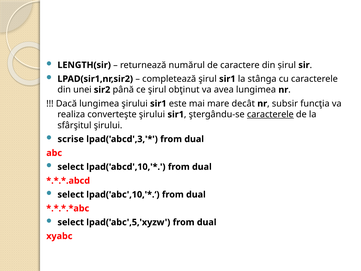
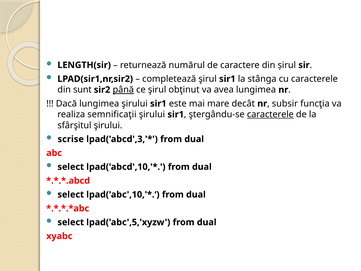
unei: unei -> sunt
până underline: none -> present
converteşte: converteşte -> semnificaţii
